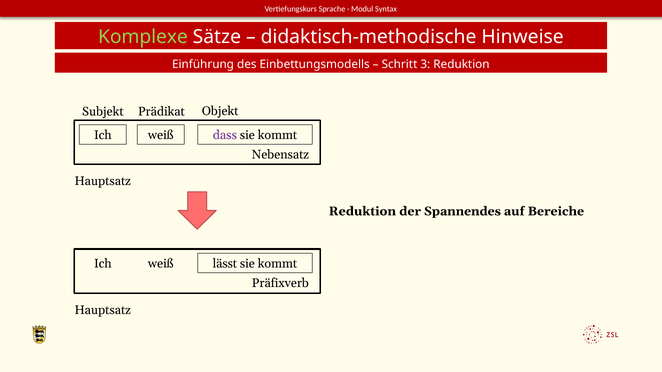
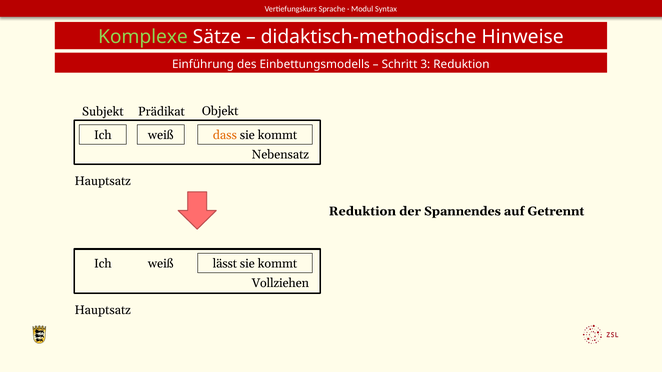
dass colour: purple -> orange
Bereiche: Bereiche -> Getrennt
Präfixverb: Präfixverb -> Vollziehen
